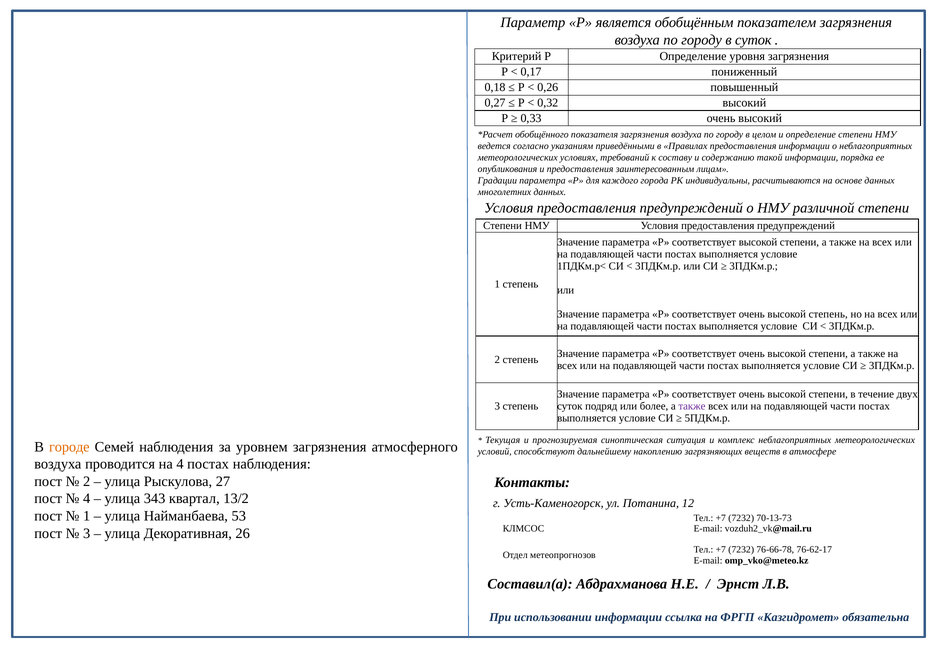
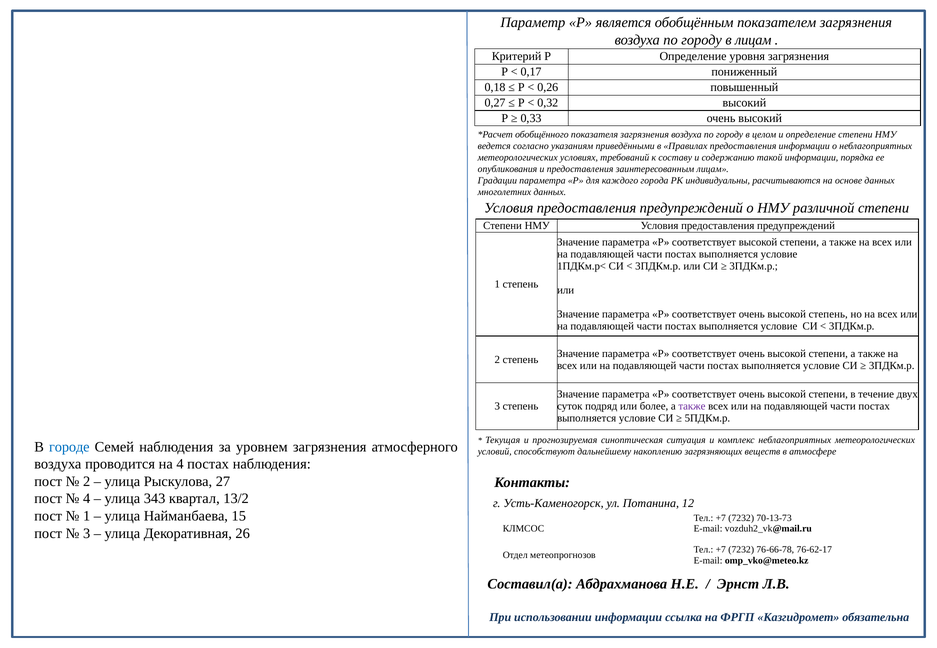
в суток: суток -> лицам
городе colour: orange -> blue
53: 53 -> 15
